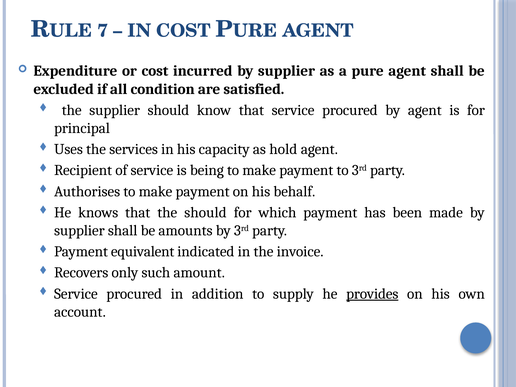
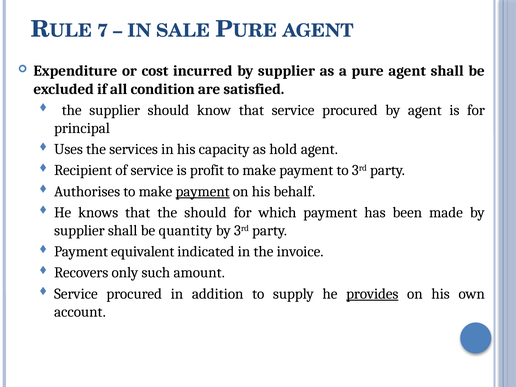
IN COST: COST -> SALE
being: being -> profit
payment at (203, 191) underline: none -> present
amounts: amounts -> quantity
